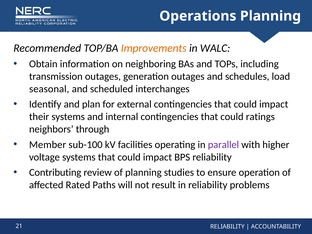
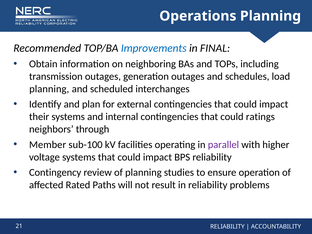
Improvements colour: orange -> blue
WALC: WALC -> FINAL
seasonal at (49, 89): seasonal -> planning
Contributing: Contributing -> Contingency
